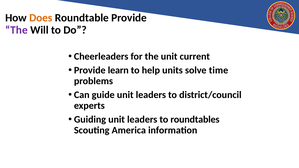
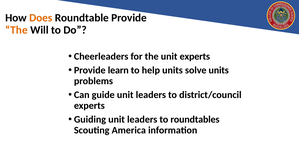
The at (16, 30) colour: purple -> orange
unit current: current -> experts
solve time: time -> units
